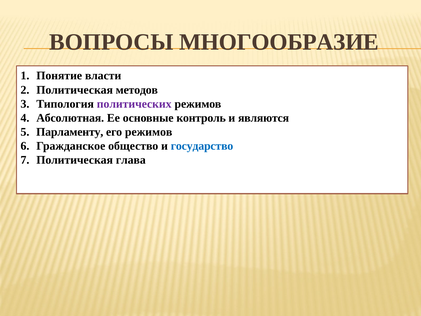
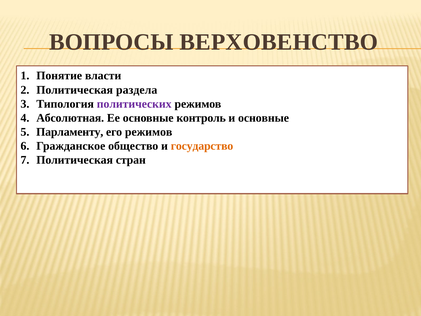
МНОГООБРАЗИЕ: МНОГООБРАЗИЕ -> ВЕРХОВЕНСТВО
методов: методов -> раздела
и являются: являются -> основные
государство colour: blue -> orange
глава: глава -> стран
